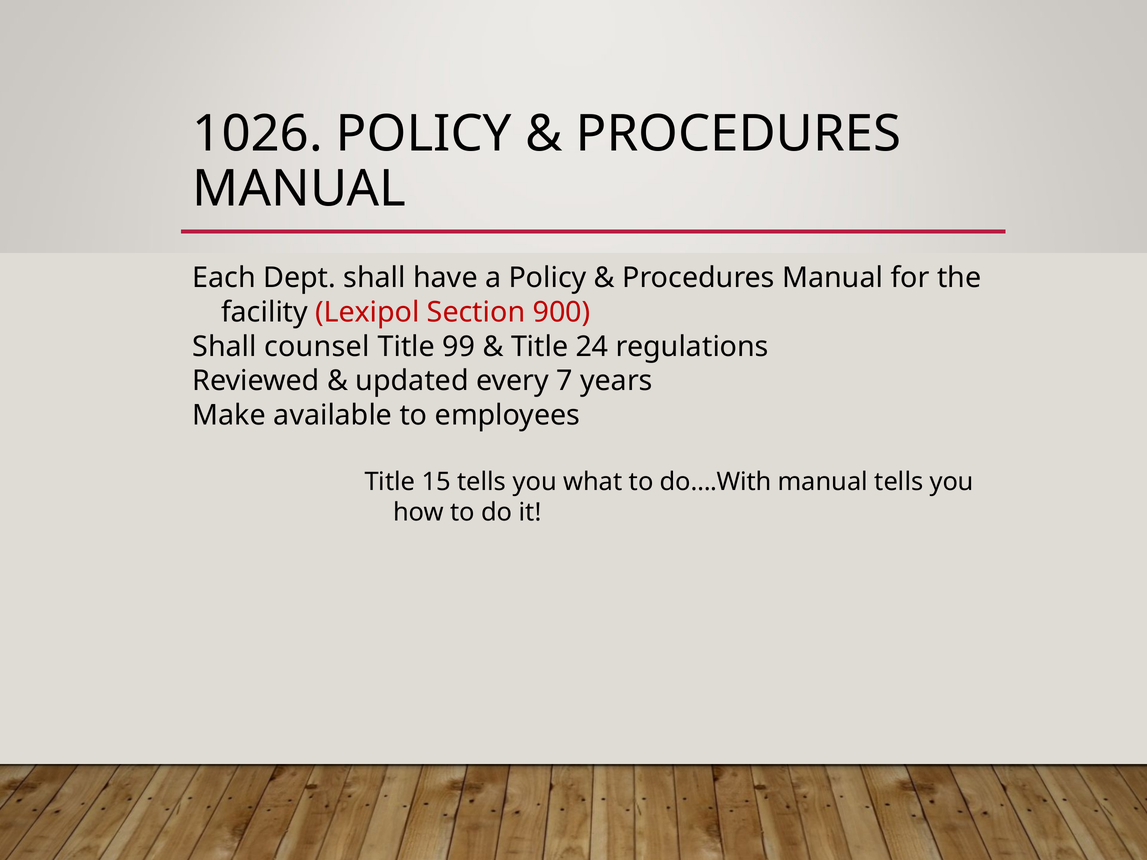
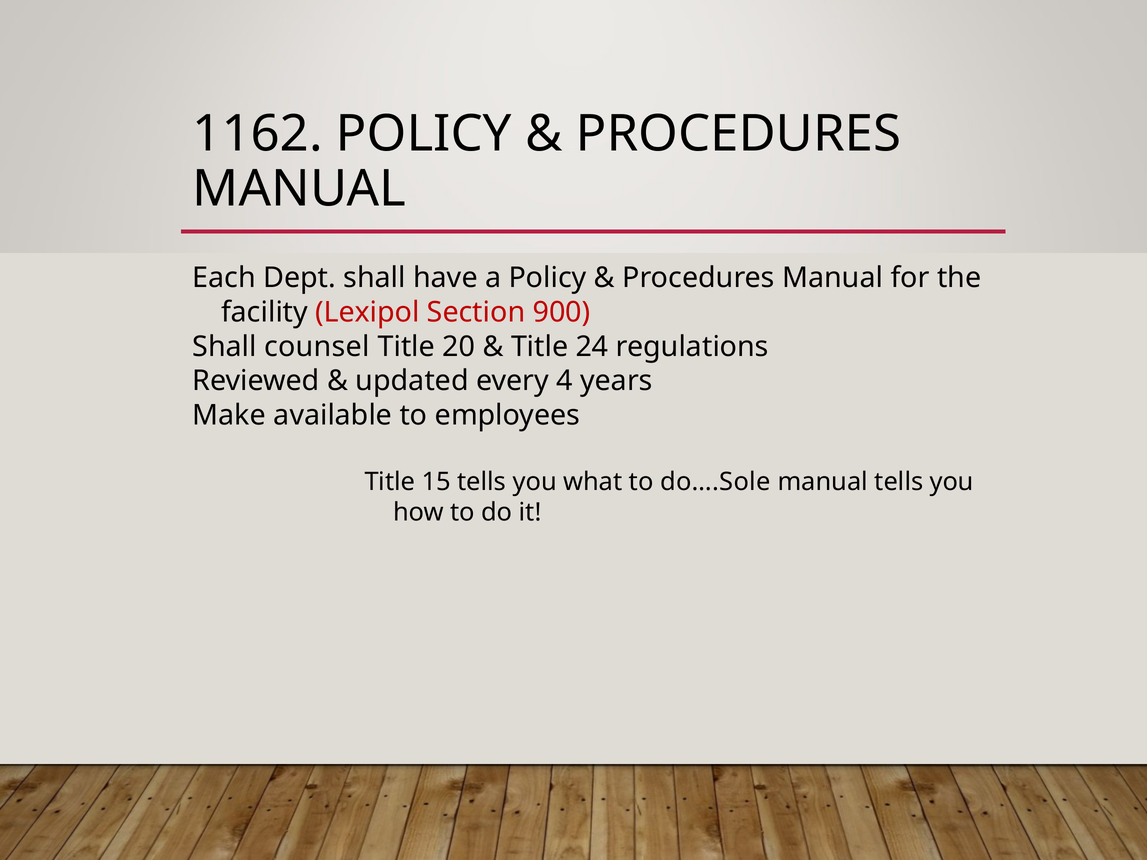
1026: 1026 -> 1162
99: 99 -> 20
7: 7 -> 4
do….With: do….With -> do….Sole
